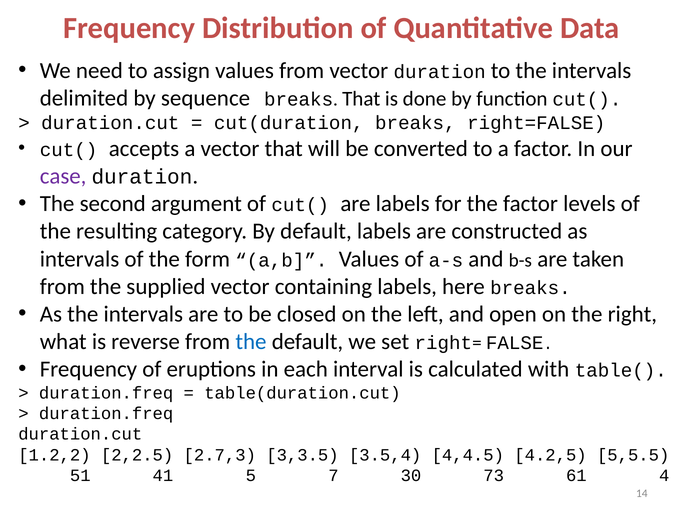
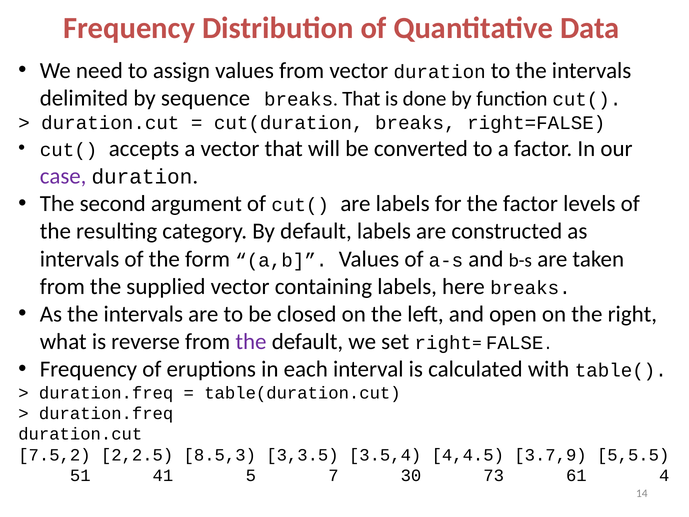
the at (251, 341) colour: blue -> purple
1.2,2: 1.2,2 -> 7.5,2
2.7,3: 2.7,3 -> 8.5,3
4.2,5: 4.2,5 -> 3.7,9
